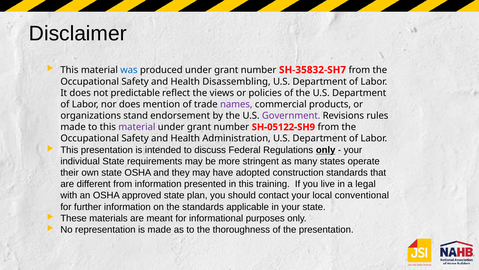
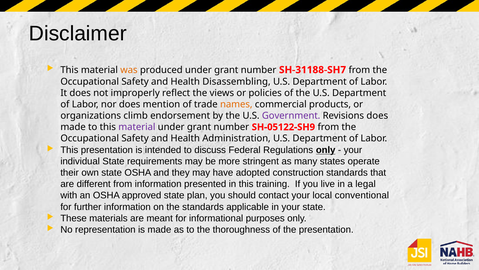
was colour: blue -> orange
SH-35832-SH7: SH-35832-SH7 -> SH-31188-SH7
predictable: predictable -> improperly
names colour: purple -> orange
stand: stand -> climb
Revisions rules: rules -> does
